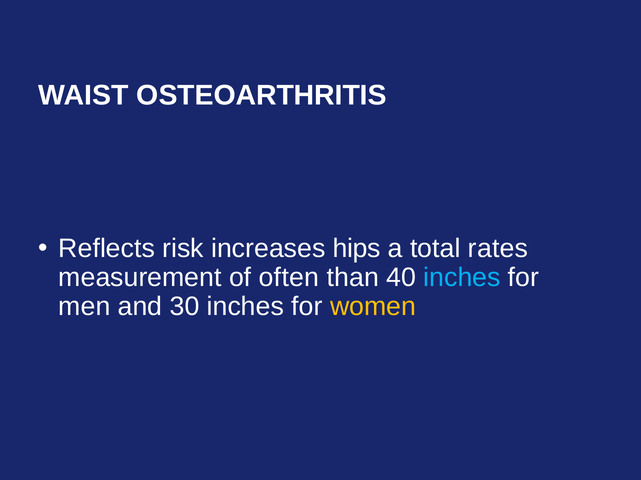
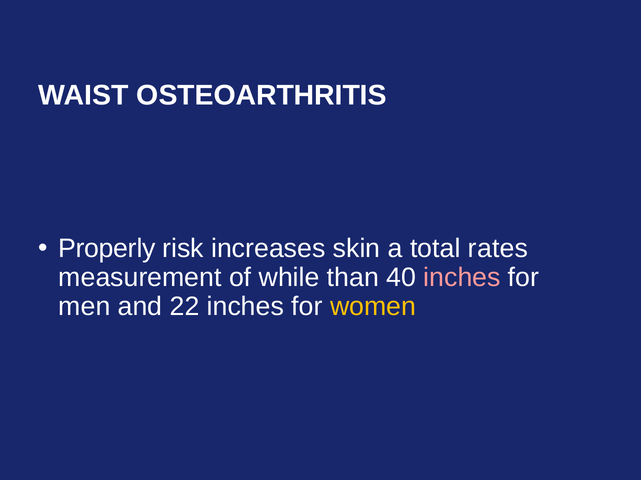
Reflects: Reflects -> Properly
hips: hips -> skin
often: often -> while
inches at (462, 278) colour: light blue -> pink
30: 30 -> 22
